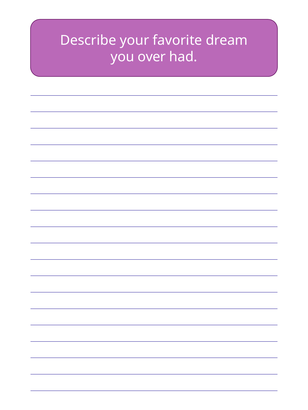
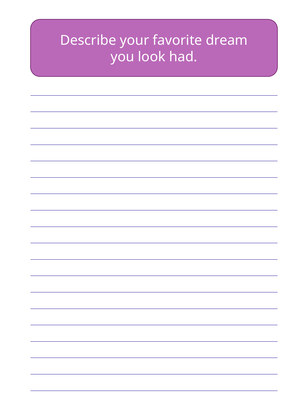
over: over -> look
